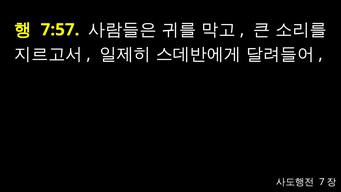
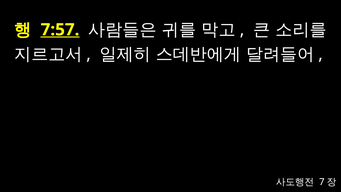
7:57 underline: none -> present
